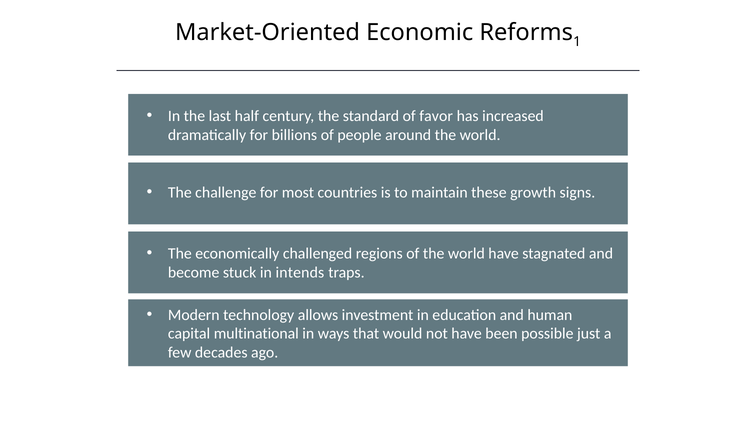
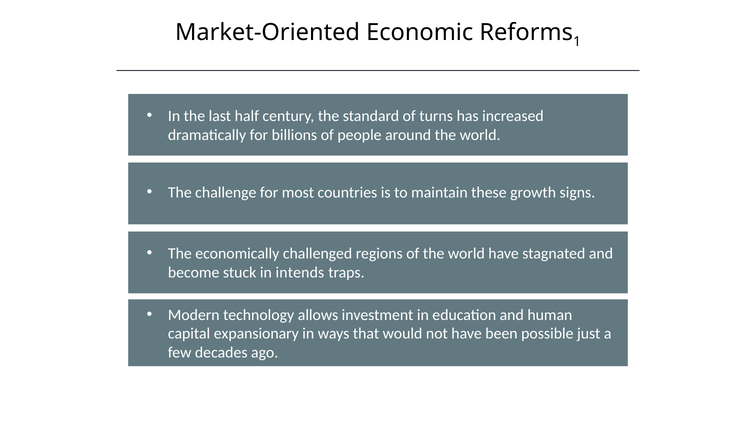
favor: favor -> turns
multinational: multinational -> expansionary
